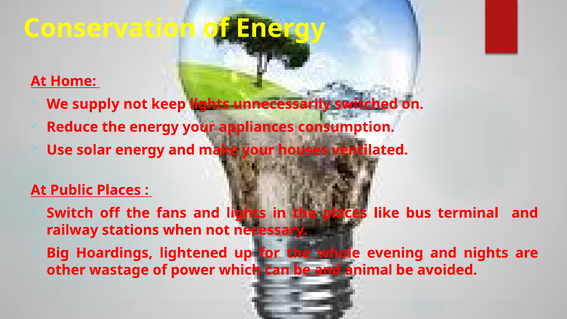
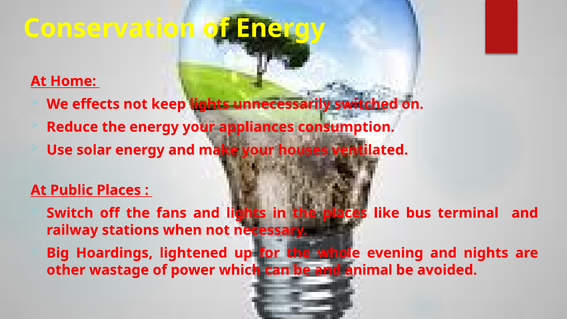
supply: supply -> effects
